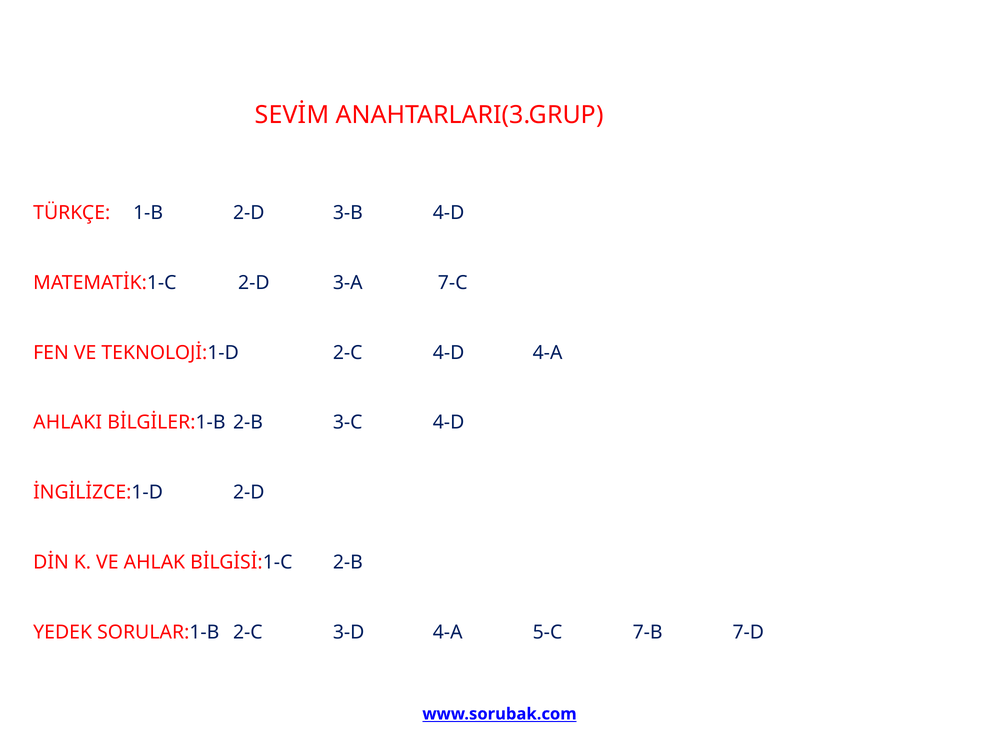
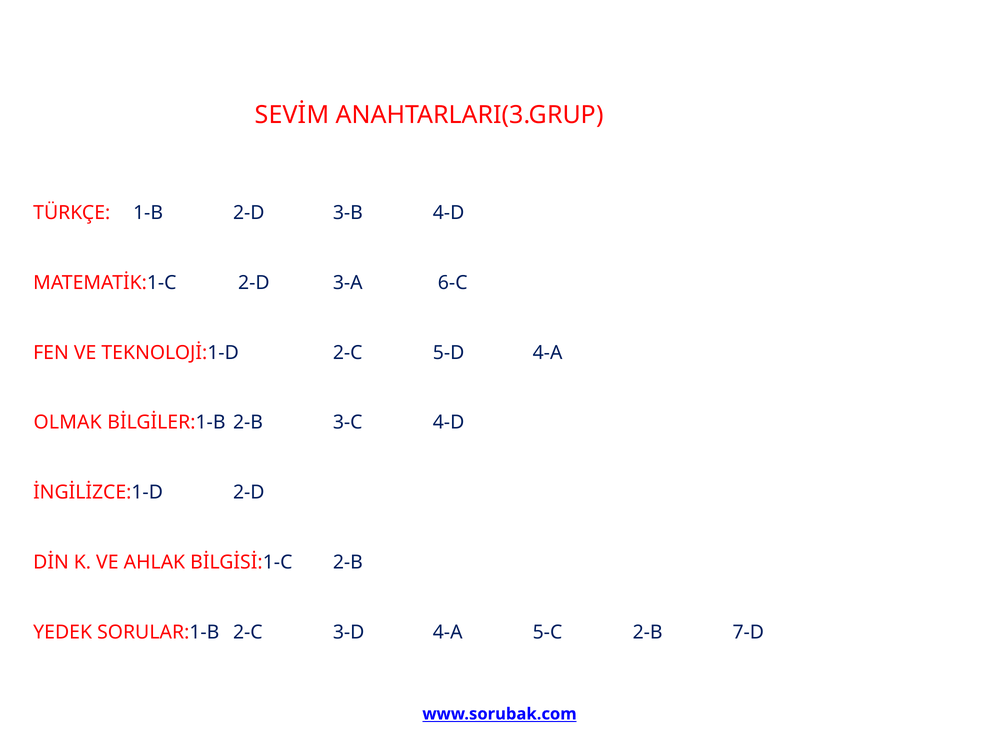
7-C: 7-C -> 6-C
2-C 4-D: 4-D -> 5-D
AHLAKI: AHLAKI -> OLMAK
5-C 7-B: 7-B -> 2-B
